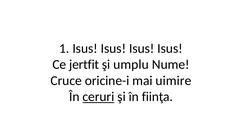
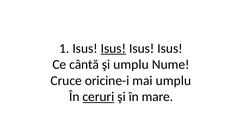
Isus at (113, 48) underline: none -> present
jertfit: jertfit -> cântă
mai uimire: uimire -> umplu
fiinţa: fiinţa -> mare
